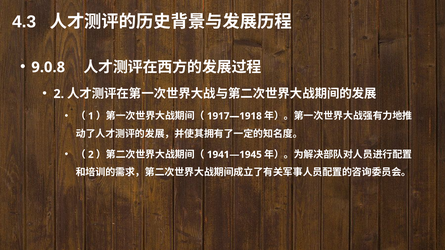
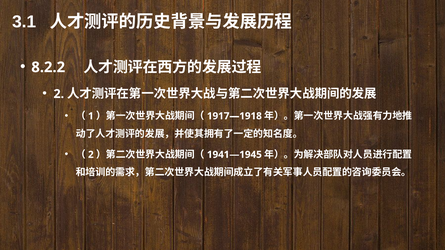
4.3: 4.3 -> 3.1
9.0.8: 9.0.8 -> 8.2.2
